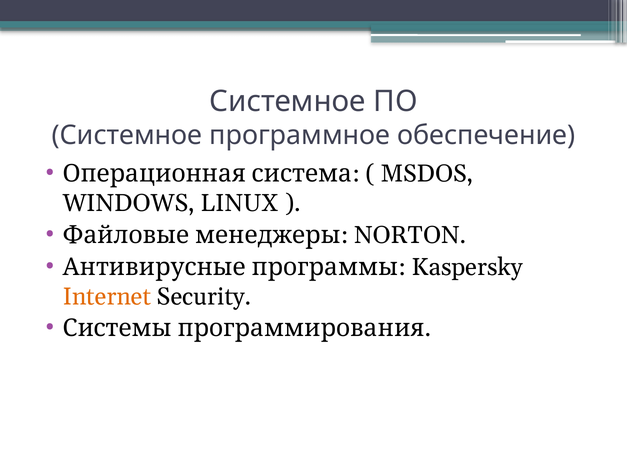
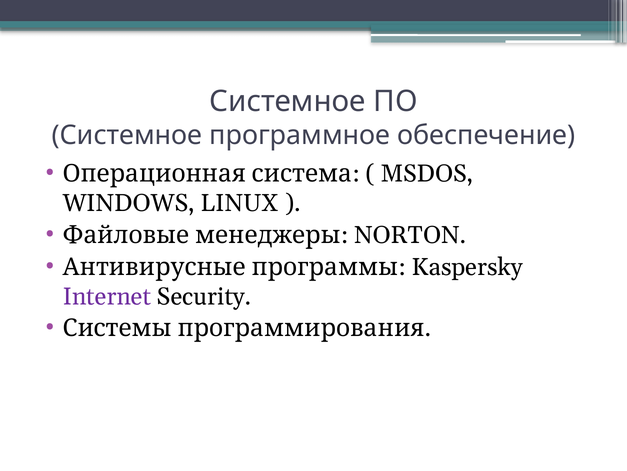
Internet colour: orange -> purple
